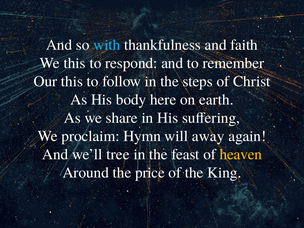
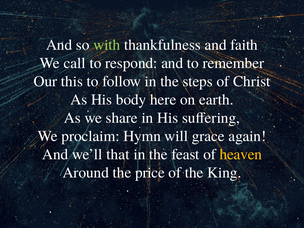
with colour: light blue -> light green
We this: this -> call
away: away -> grace
tree: tree -> that
